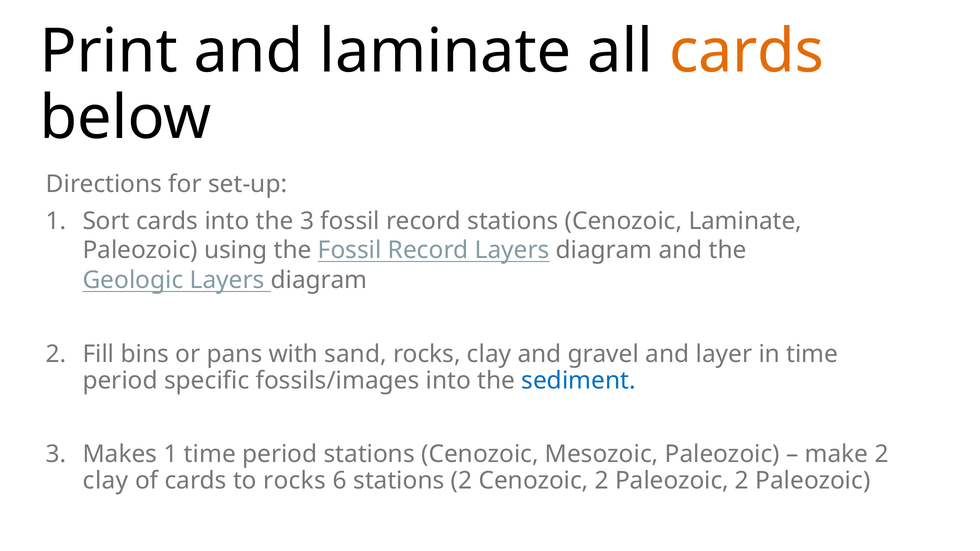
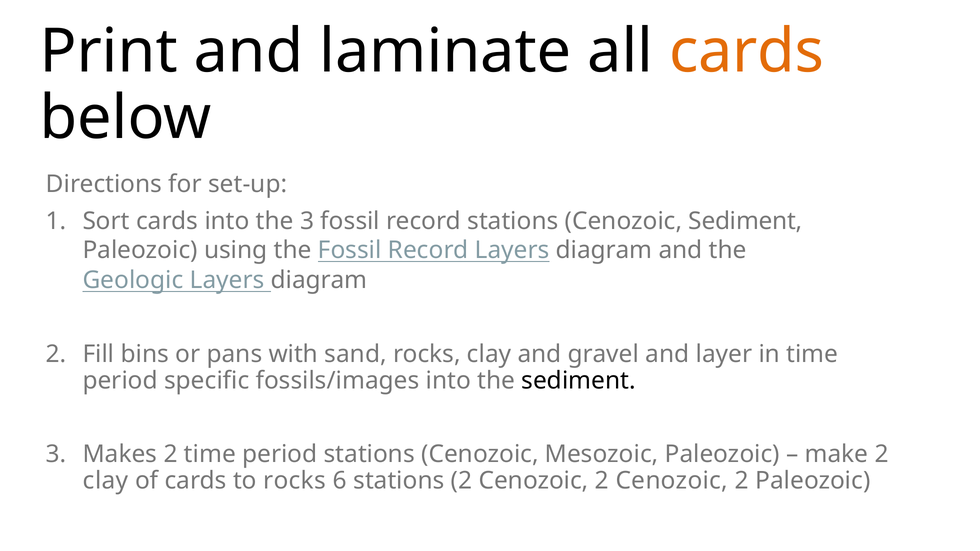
Cenozoic Laminate: Laminate -> Sediment
sediment at (578, 381) colour: blue -> black
Makes 1: 1 -> 2
Cenozoic 2 Paleozoic: Paleozoic -> Cenozoic
